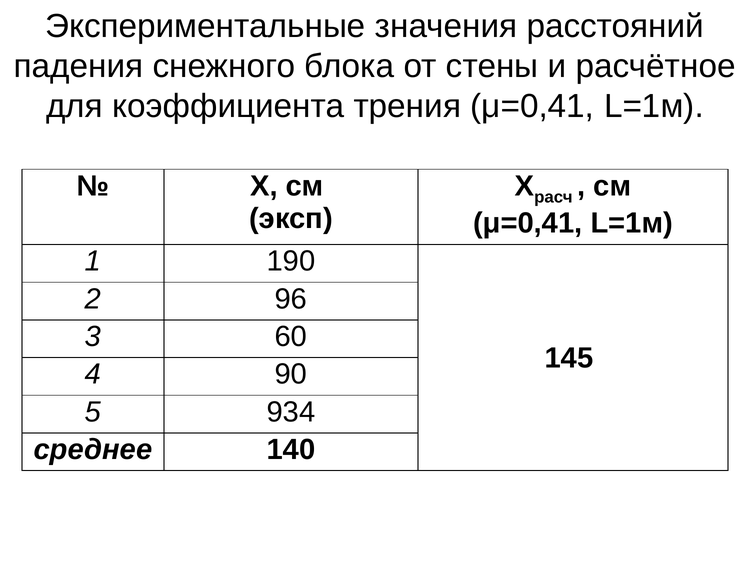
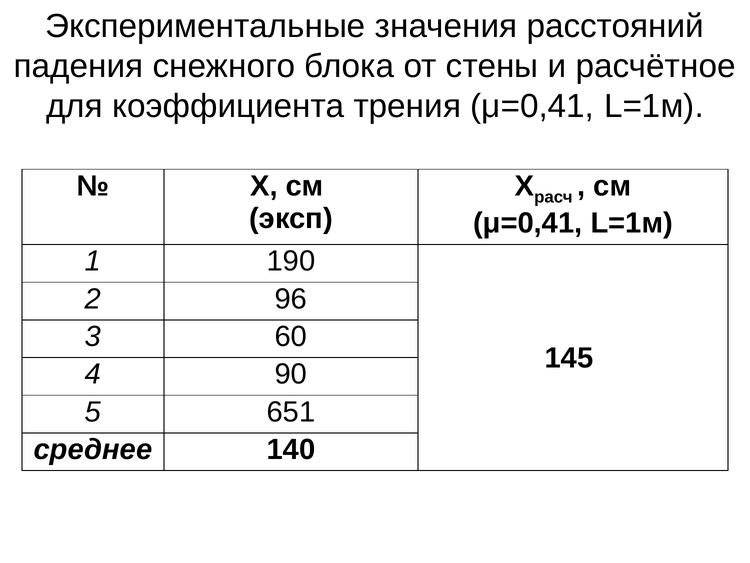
934: 934 -> 651
